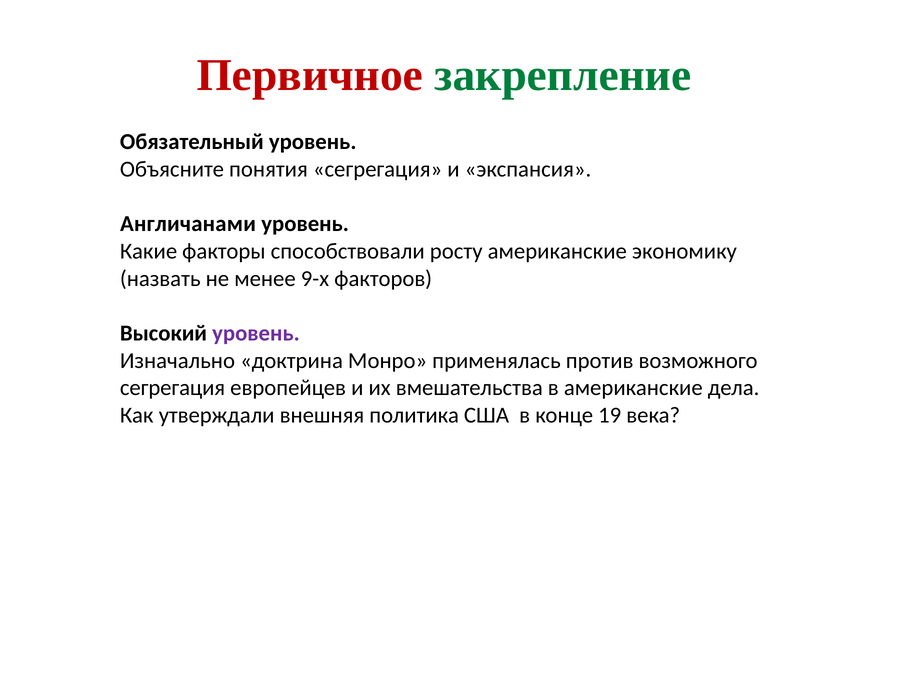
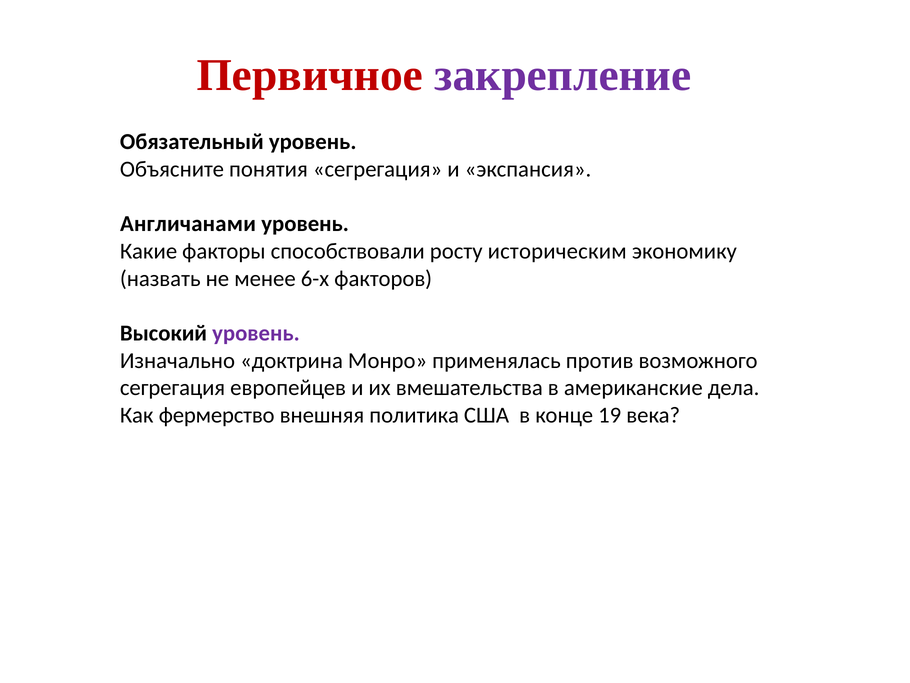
закрепление colour: green -> purple
росту американские: американские -> историческим
9-х: 9-х -> 6-х
утверждали: утверждали -> фермерство
